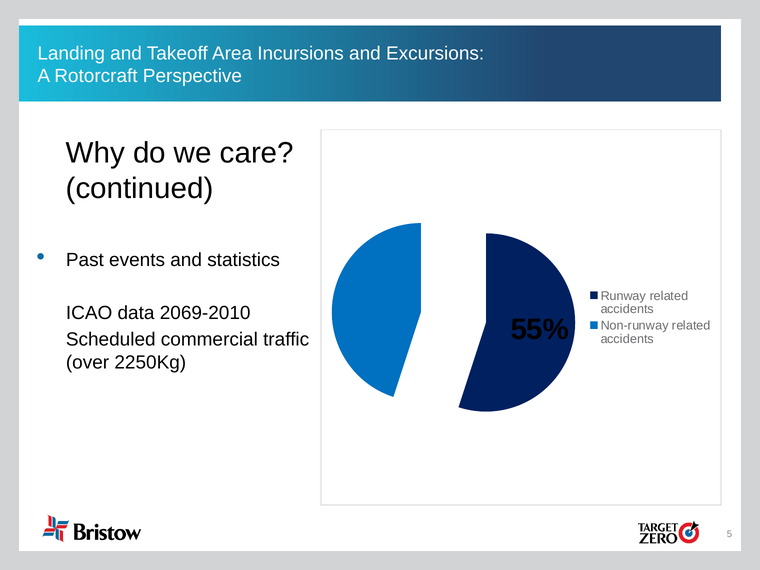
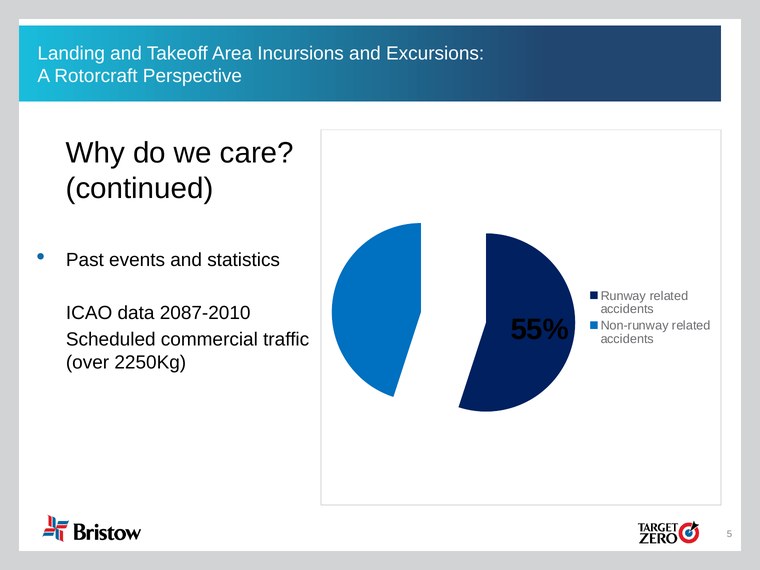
2069-2010: 2069-2010 -> 2087-2010
